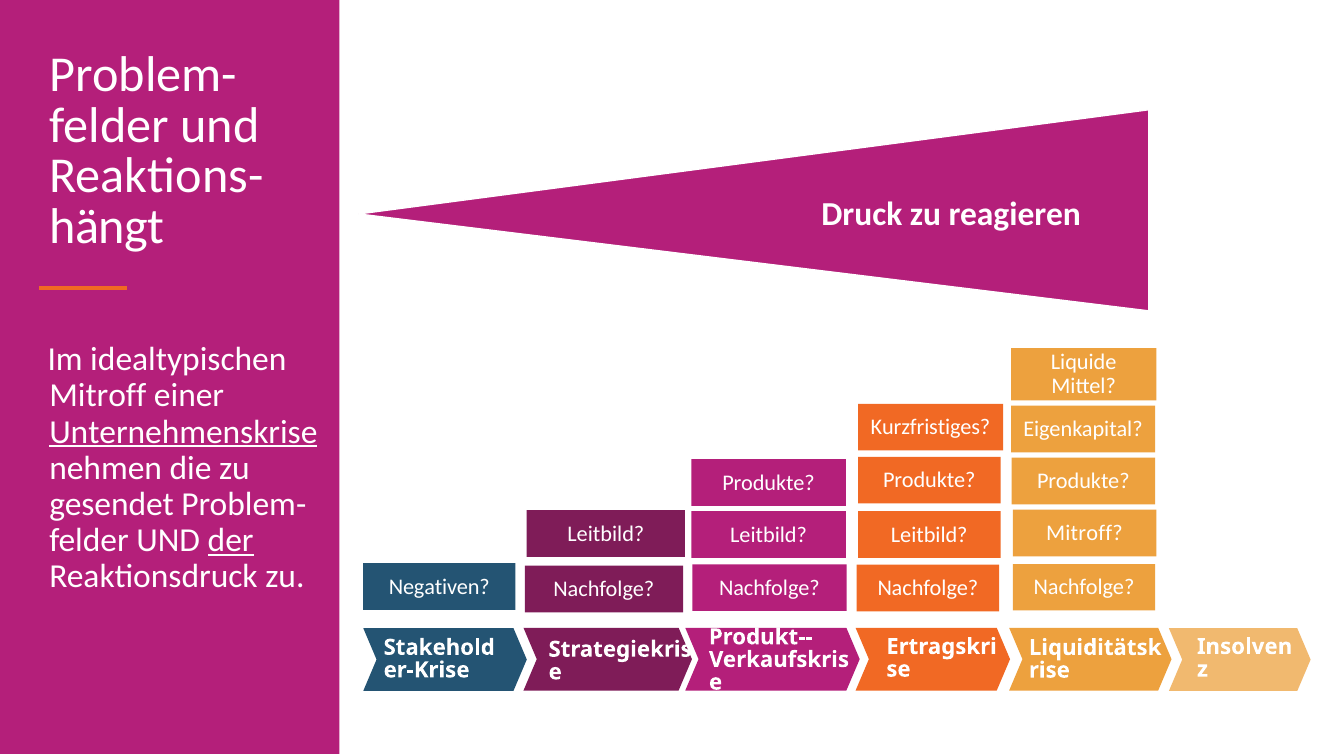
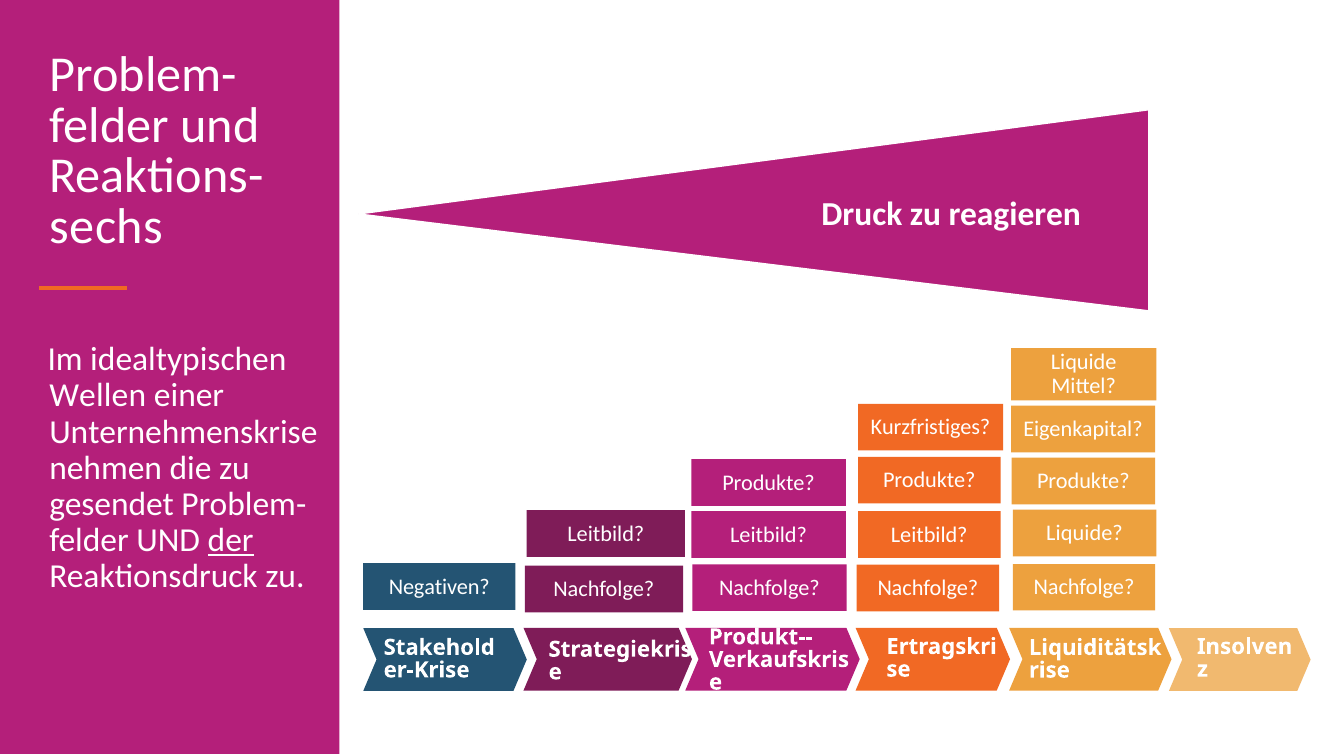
hängt: hängt -> sechs
Mitroff at (98, 396): Mitroff -> Wellen
Unternehmenskrise underline: present -> none
Leitbild Mitroff: Mitroff -> Liquide
